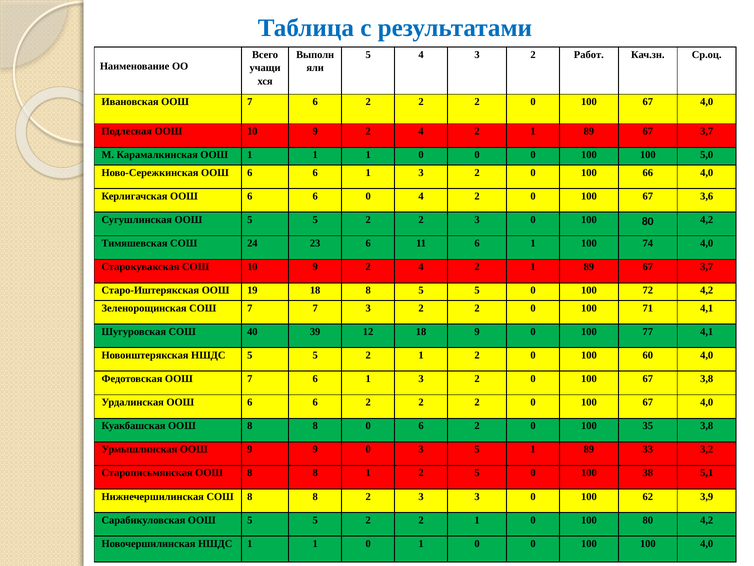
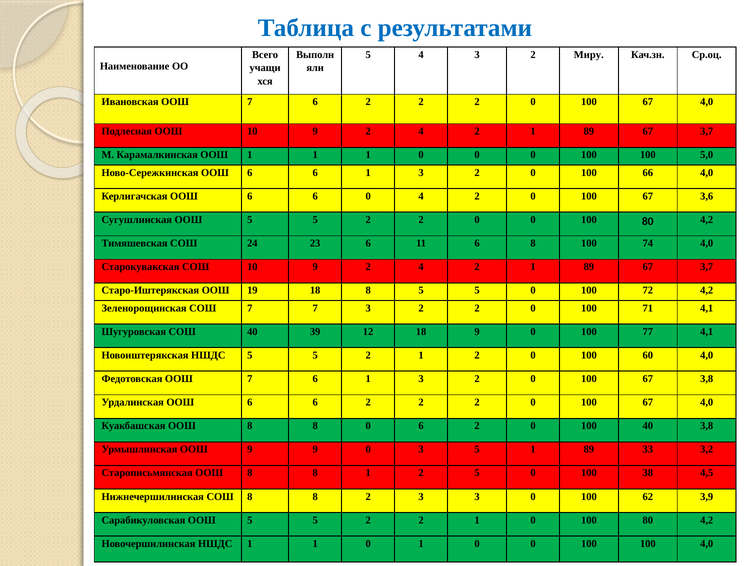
Работ: Работ -> Миру
5 2 2 3: 3 -> 0
11 6 1: 1 -> 8
100 35: 35 -> 40
5,1: 5,1 -> 4,5
